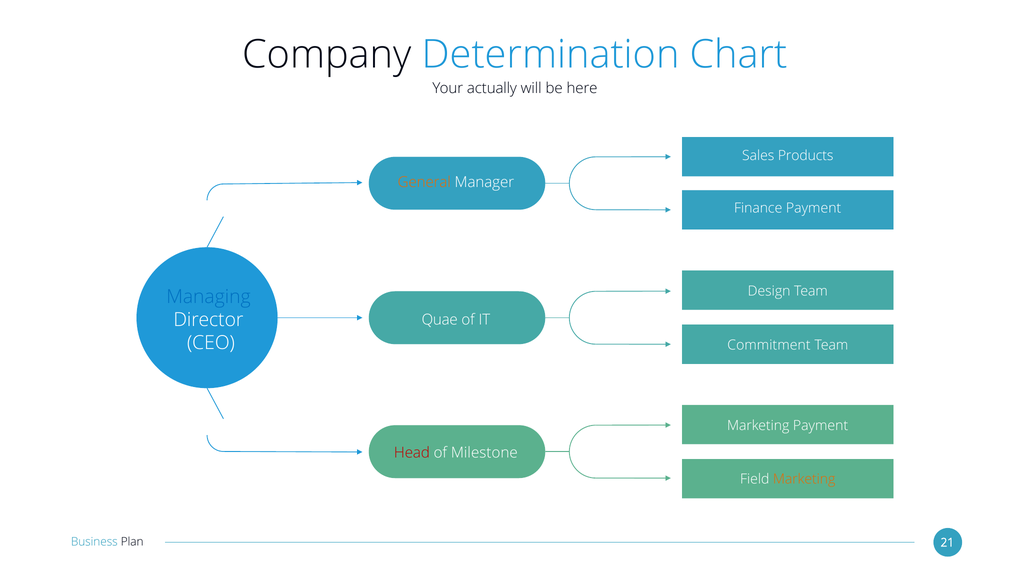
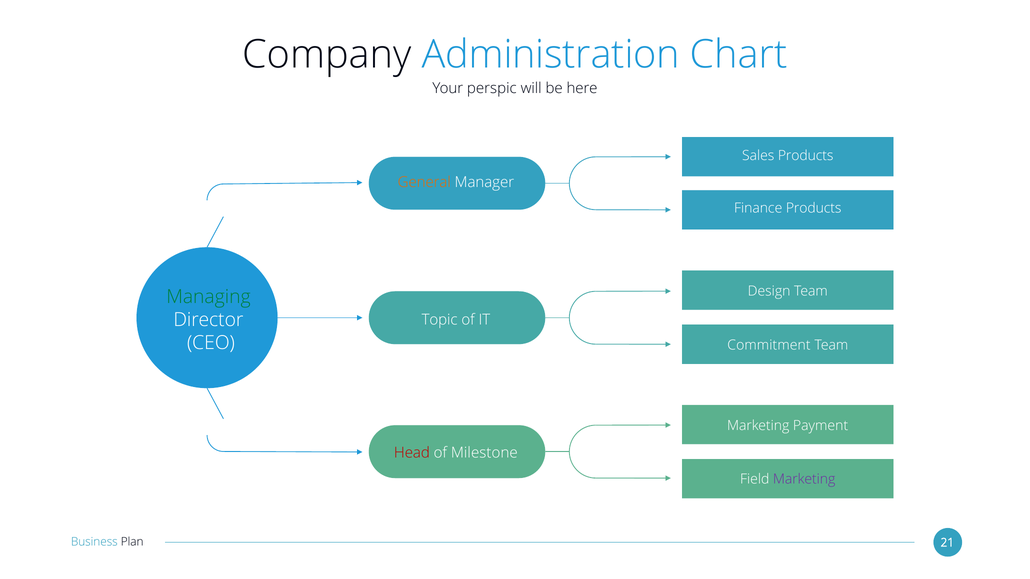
Determination: Determination -> Administration
actually: actually -> perspic
Finance Payment: Payment -> Products
Managing colour: blue -> green
Quae: Quae -> Topic
Marketing at (804, 479) colour: orange -> purple
